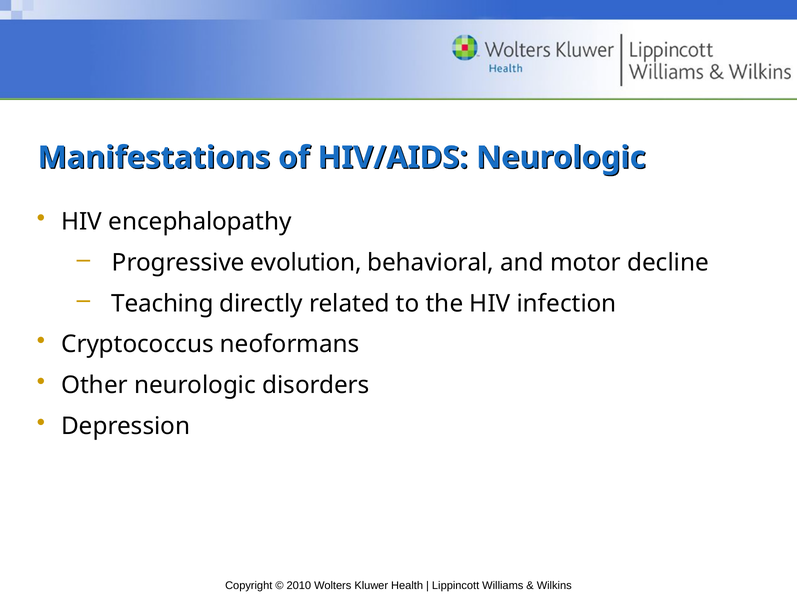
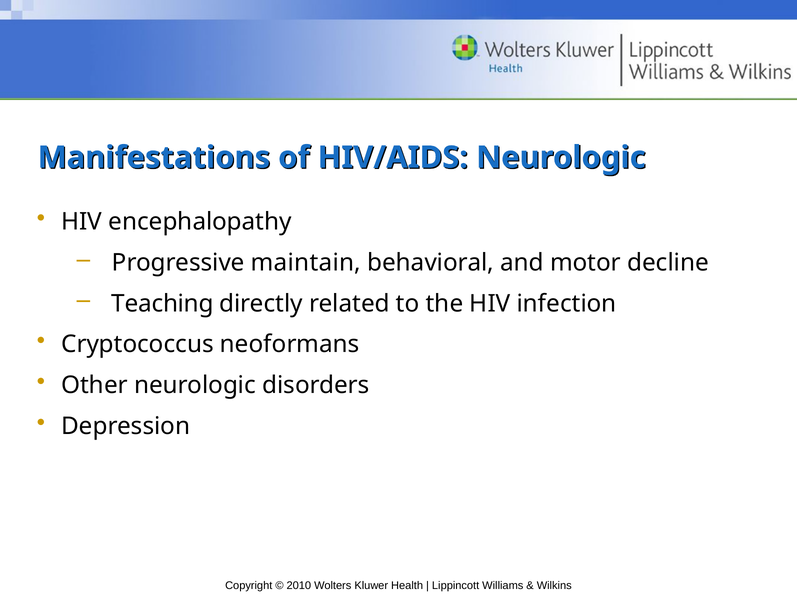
evolution: evolution -> maintain
